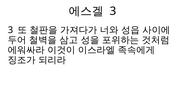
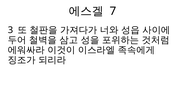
3 at (113, 11): 3 -> 7
